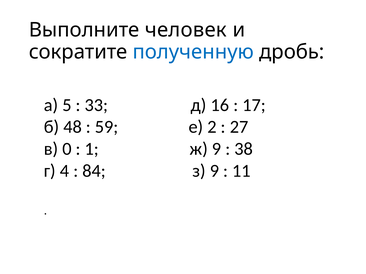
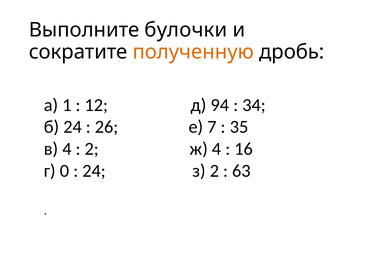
человек: человек -> булочки
полученную colour: blue -> orange
5: 5 -> 1
33: 33 -> 12
16: 16 -> 94
17: 17 -> 34
б 48: 48 -> 24
59: 59 -> 26
2: 2 -> 7
27: 27 -> 35
в 0: 0 -> 4
1 at (92, 149): 1 -> 2
ж 9: 9 -> 4
38: 38 -> 16
4: 4 -> 0
84 at (94, 171): 84 -> 24
з 9: 9 -> 2
11: 11 -> 63
